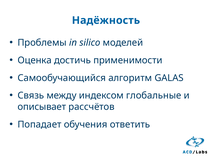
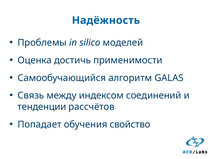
глобальные: глобальные -> соединений
описывает: описывает -> тенденции
ответить: ответить -> свойство
